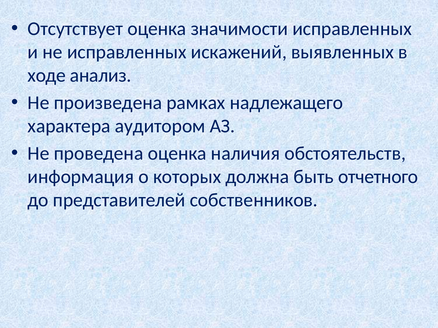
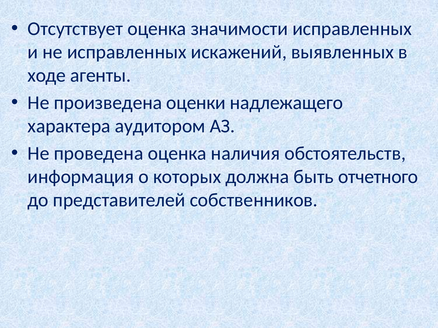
анализ: анализ -> агенты
рамках: рамках -> оценки
